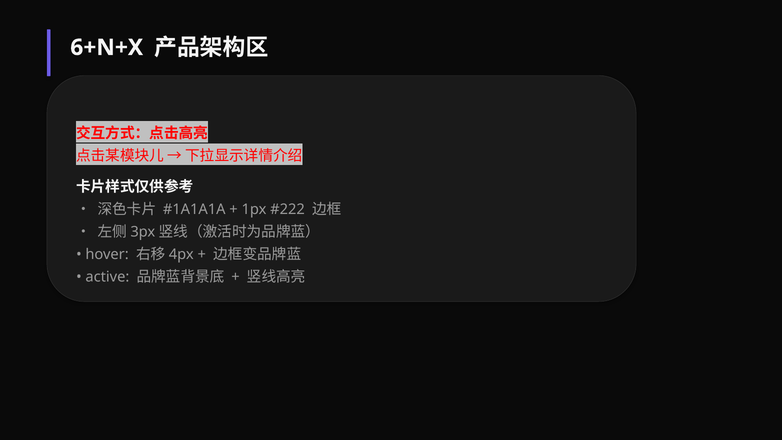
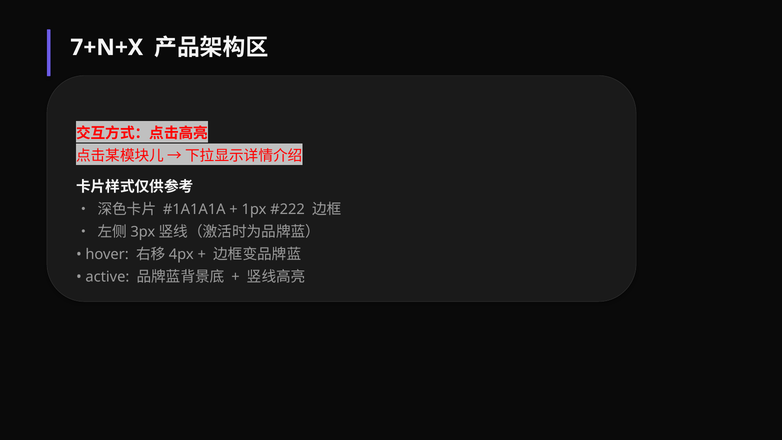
6+N+X: 6+N+X -> 7+N+X
